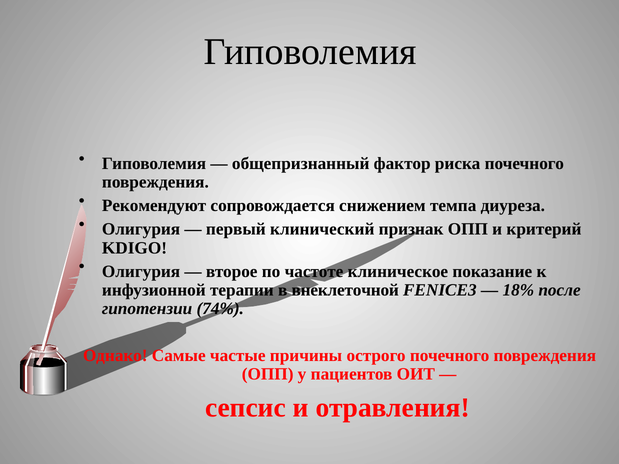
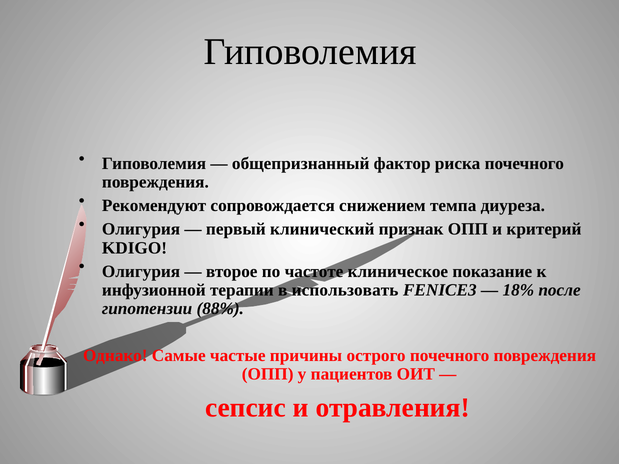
внеклеточной: внеклеточной -> использовать
74%: 74% -> 88%
